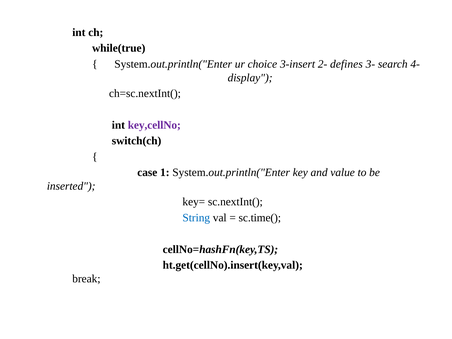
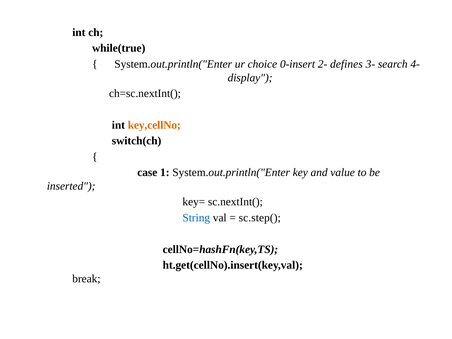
3-insert: 3-insert -> 0-insert
key,cellNo colour: purple -> orange
sc.time(: sc.time( -> sc.step(
